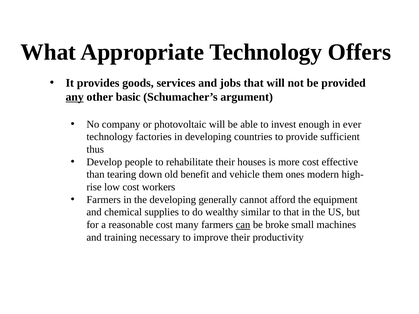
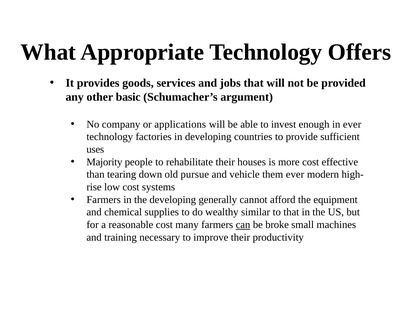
any underline: present -> none
photovoltaic: photovoltaic -> applications
thus: thus -> uses
Develop: Develop -> Majority
benefit: benefit -> pursue
them ones: ones -> ever
workers: workers -> systems
